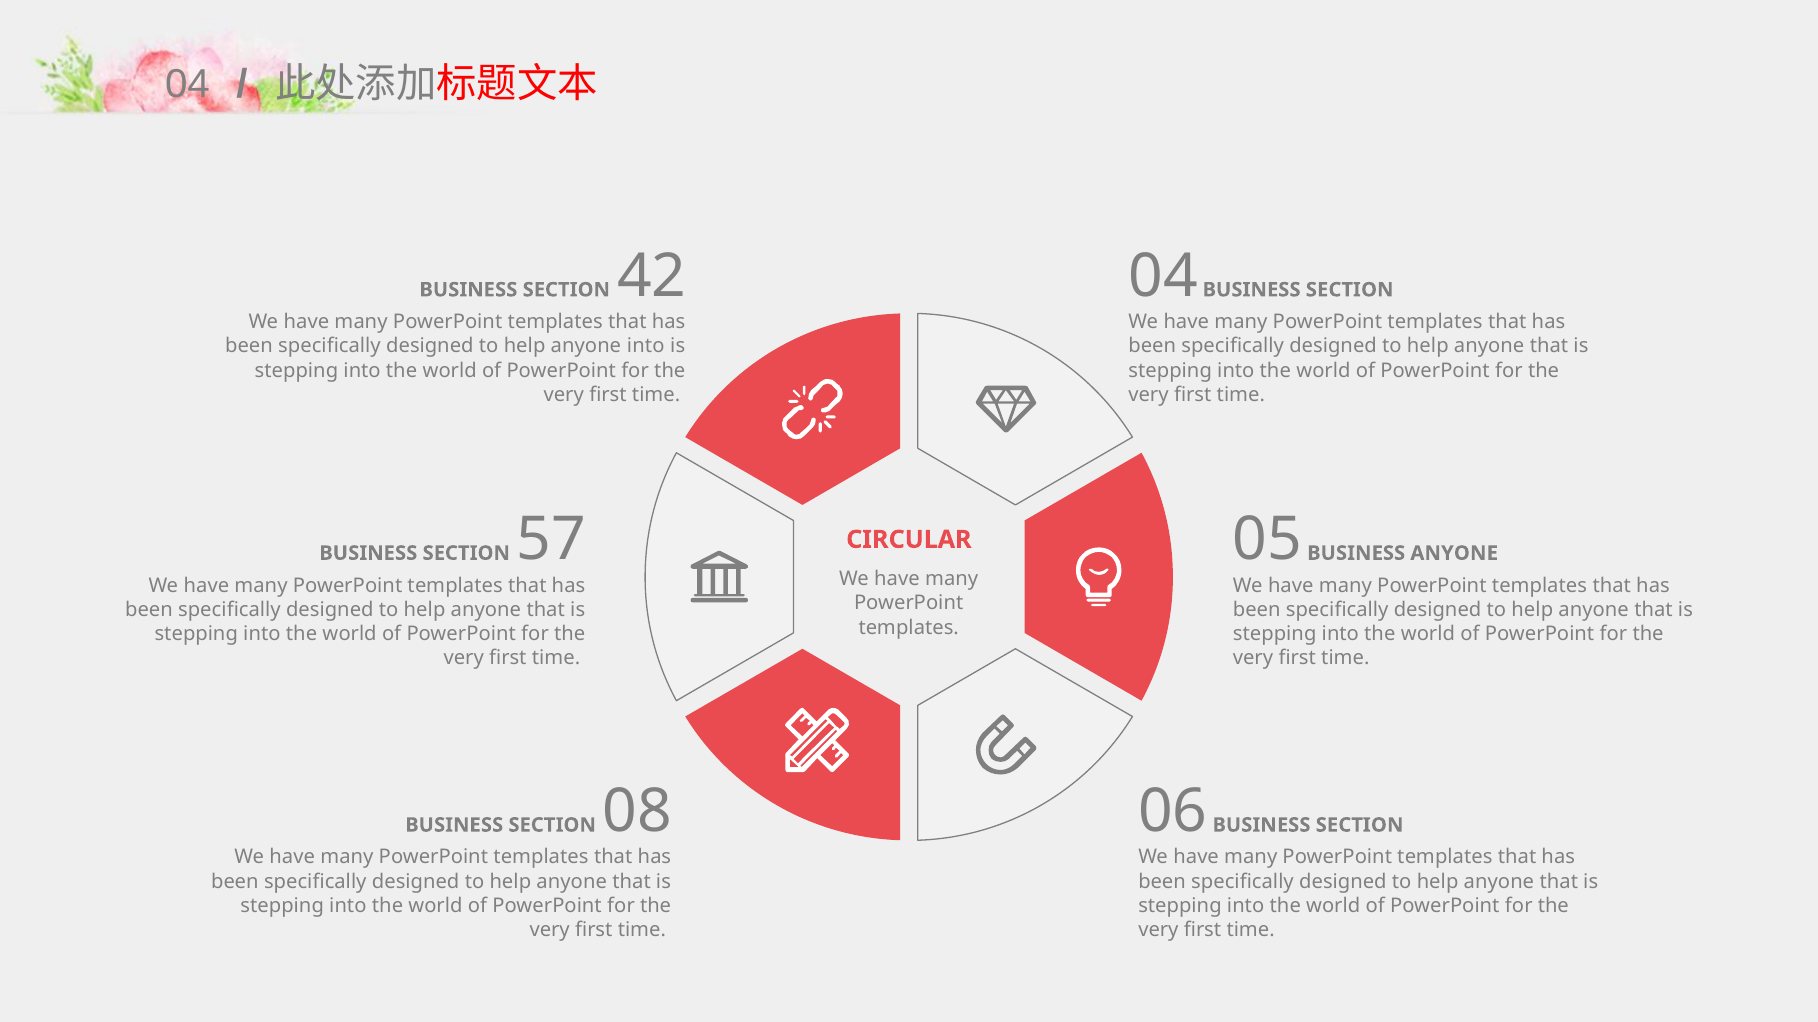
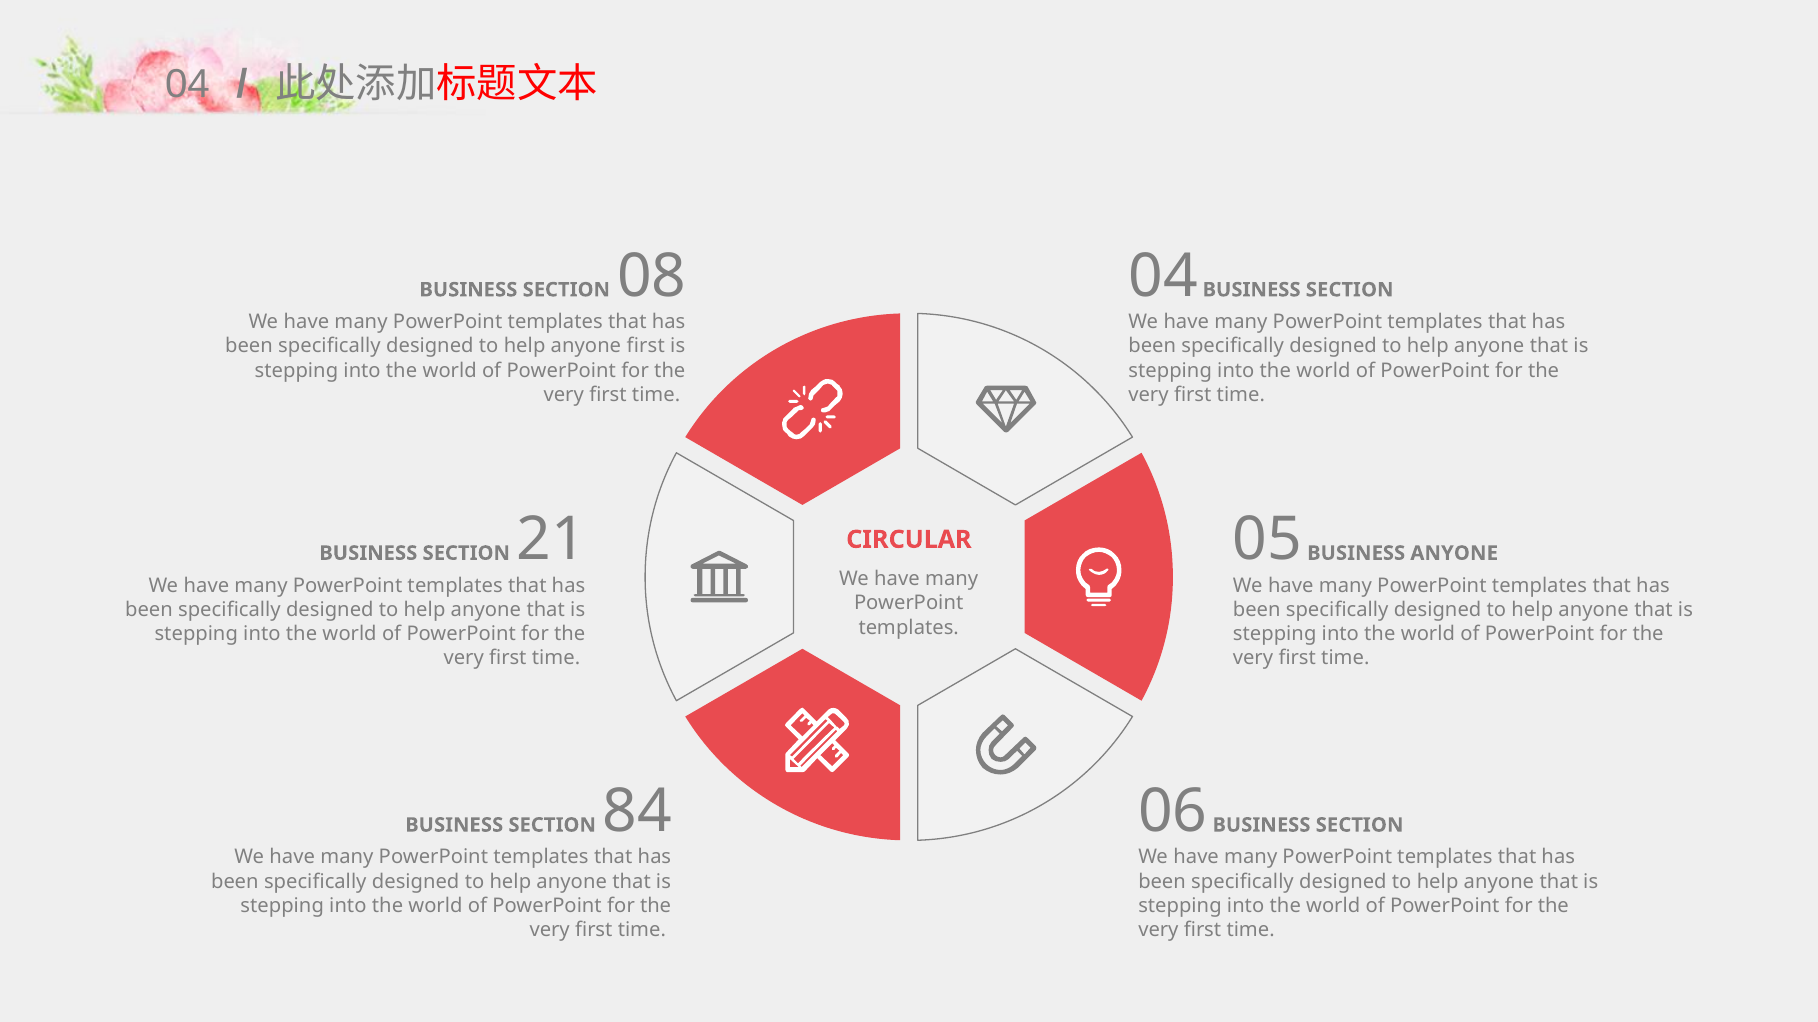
42: 42 -> 08
anyone into: into -> first
57: 57 -> 21
08: 08 -> 84
